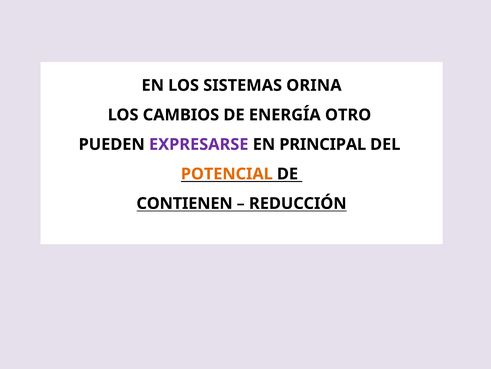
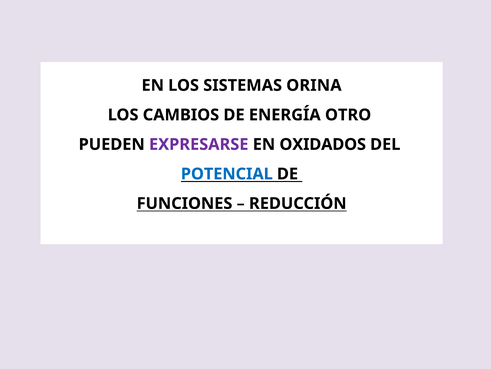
PRINCIPAL: PRINCIPAL -> OXIDADOS
POTENCIAL colour: orange -> blue
CONTIENEN: CONTIENEN -> FUNCIONES
